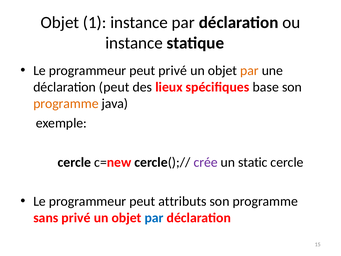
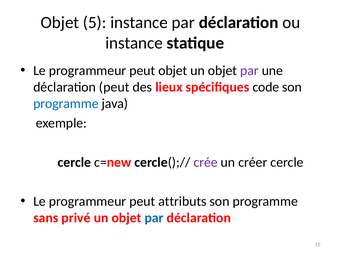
1: 1 -> 5
peut privé: privé -> objet
par at (249, 71) colour: orange -> purple
base: base -> code
programme at (66, 104) colour: orange -> blue
static: static -> créer
